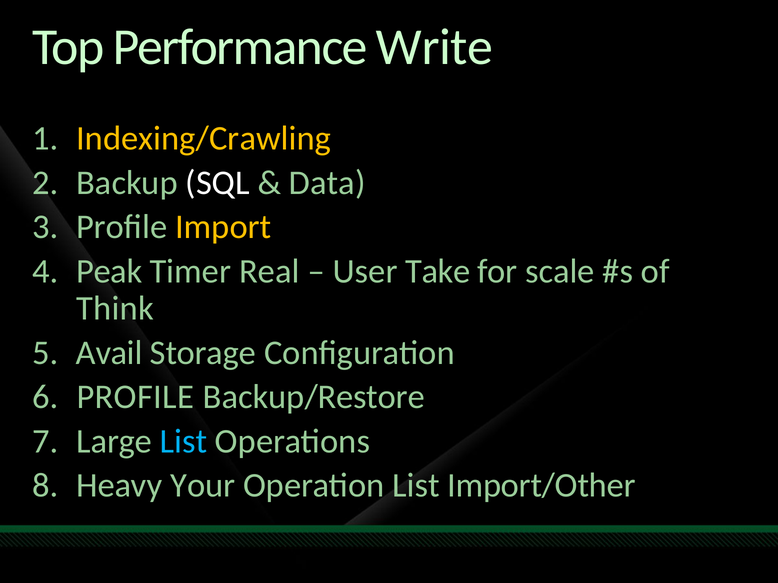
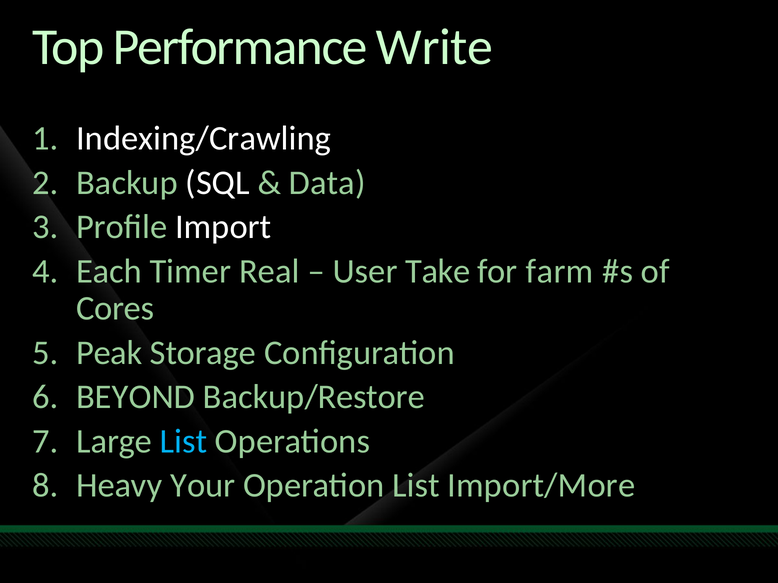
Indexing/Crawling colour: yellow -> white
Import colour: yellow -> white
Peak: Peak -> Each
scale: scale -> farm
Think: Think -> Cores
Avail: Avail -> Peak
PROFILE at (135, 397): PROFILE -> BEYOND
Import/Other: Import/Other -> Import/More
